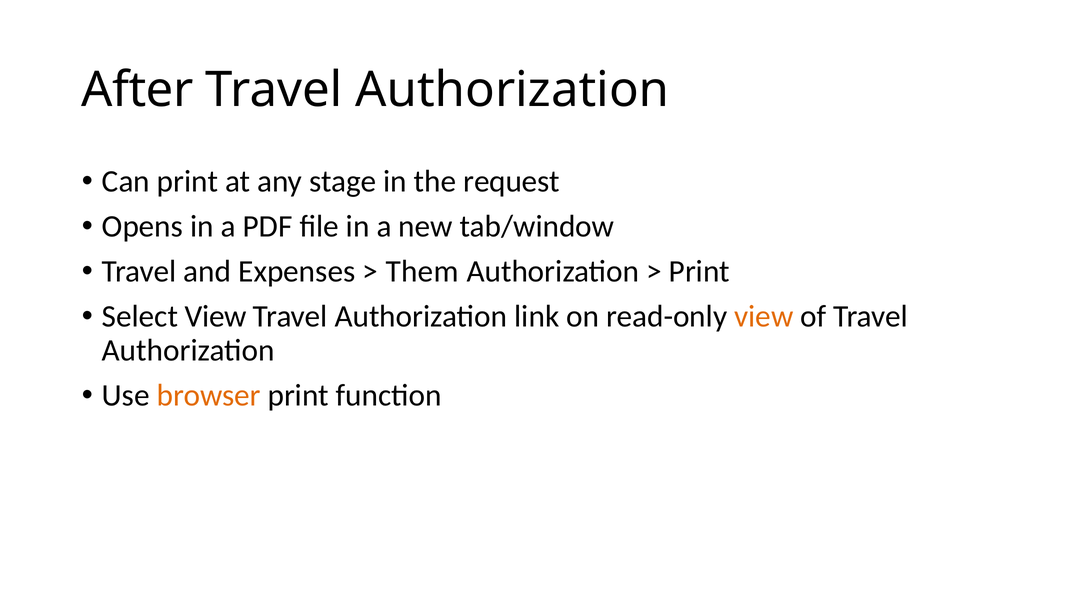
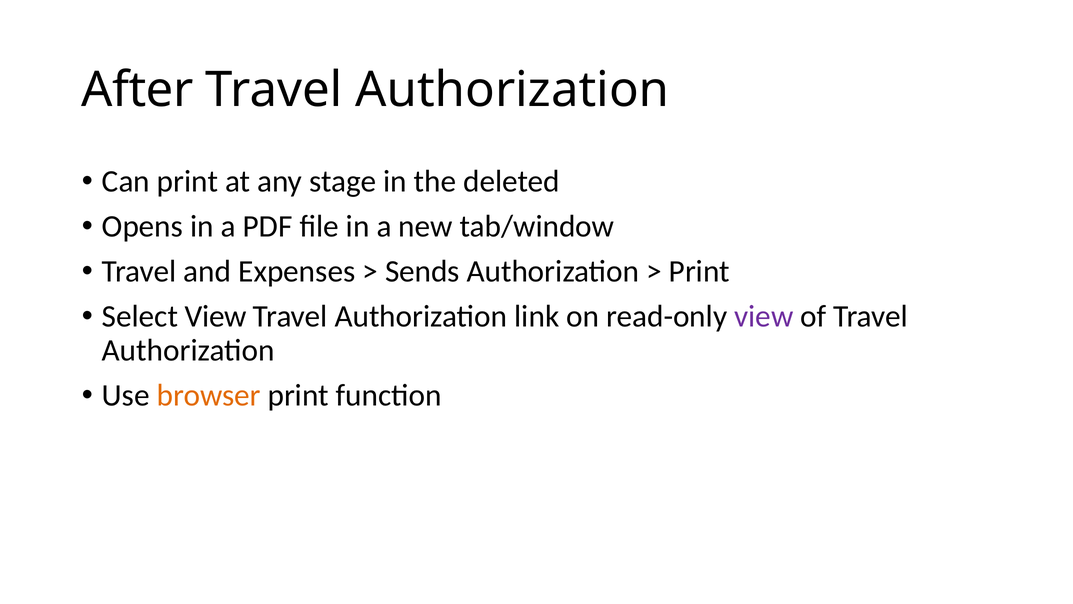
request: request -> deleted
Them: Them -> Sends
view at (764, 316) colour: orange -> purple
